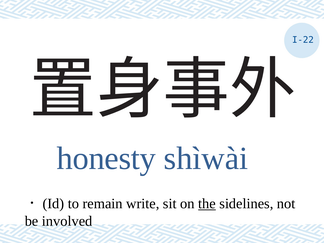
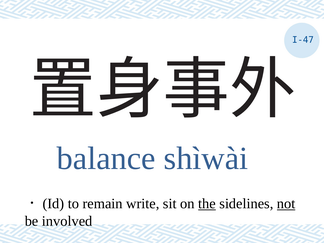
I-22: I-22 -> I-47
honesty: honesty -> balance
not underline: none -> present
